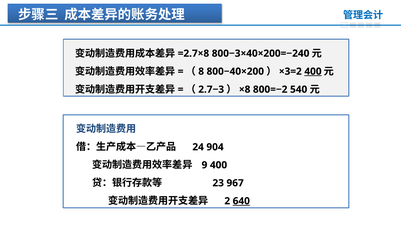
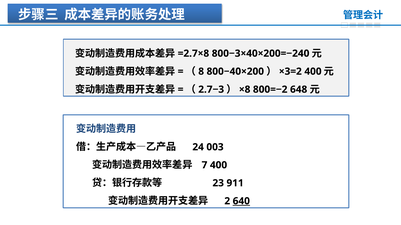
400 at (313, 72) underline: present -> none
540: 540 -> 648
904: 904 -> 003
9: 9 -> 7
967: 967 -> 911
